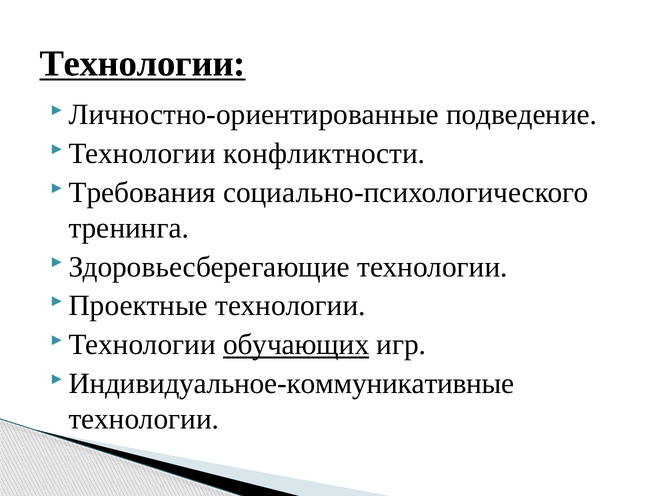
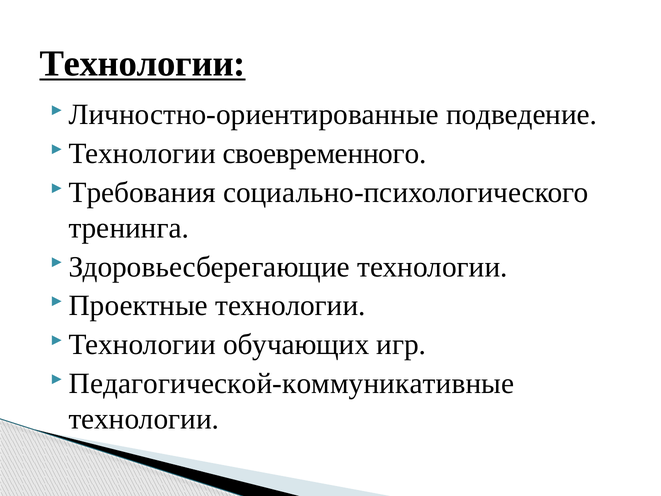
конфликтности: конфликтности -> своевременного
обучающих underline: present -> none
Индивидуальное-коммуникативные: Индивидуальное-коммуникативные -> Педагогической-коммуникативные
